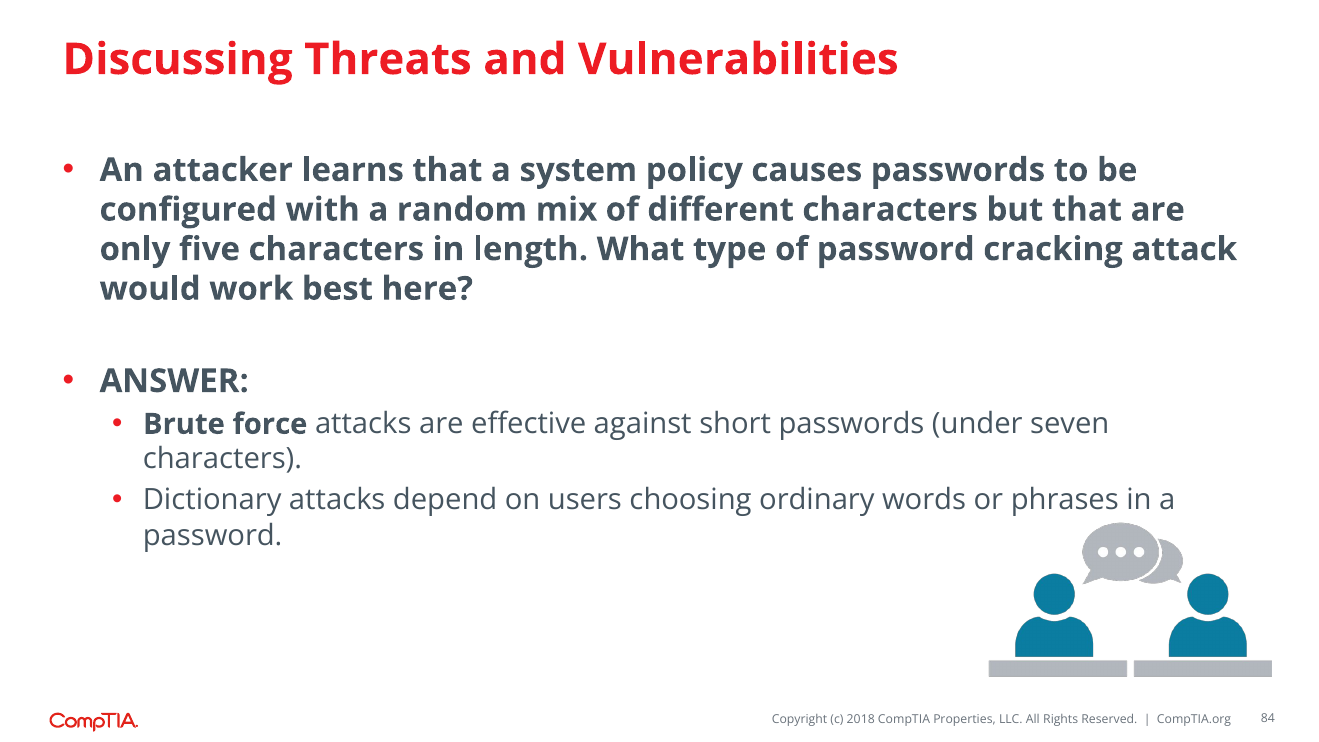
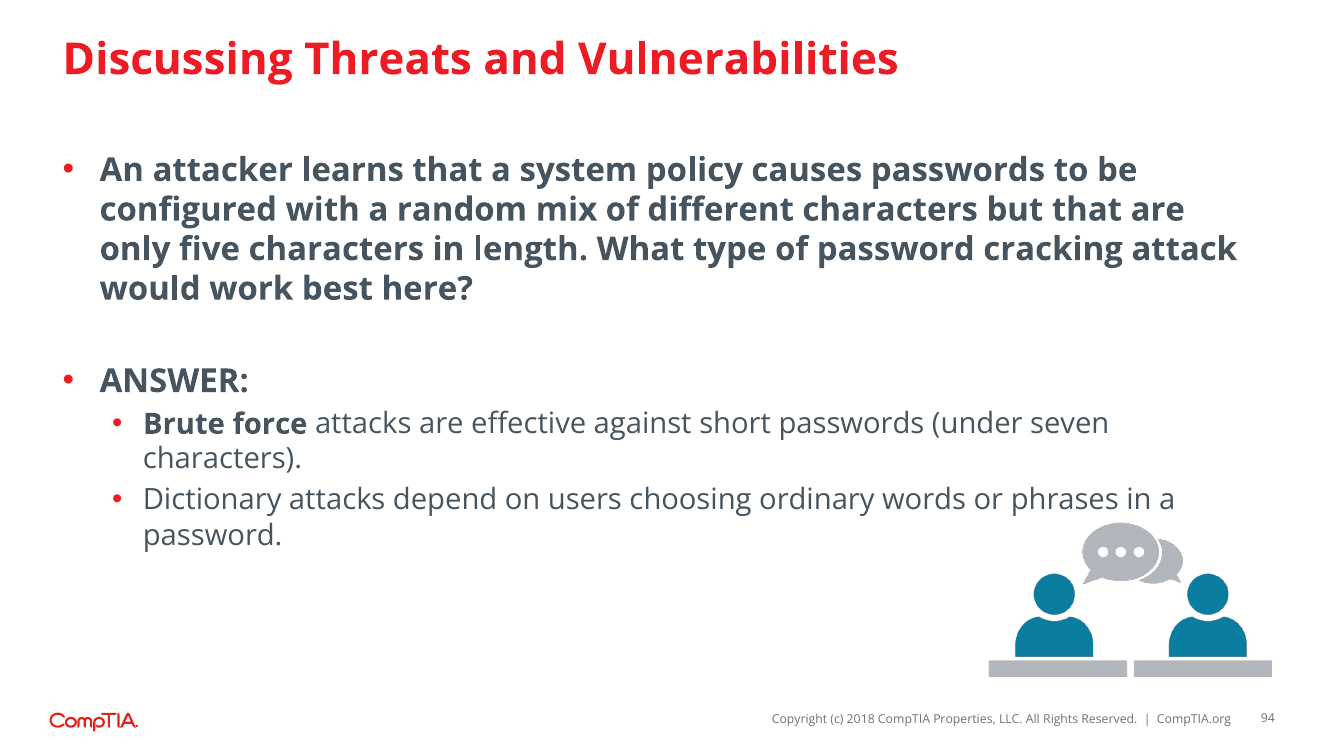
84: 84 -> 94
